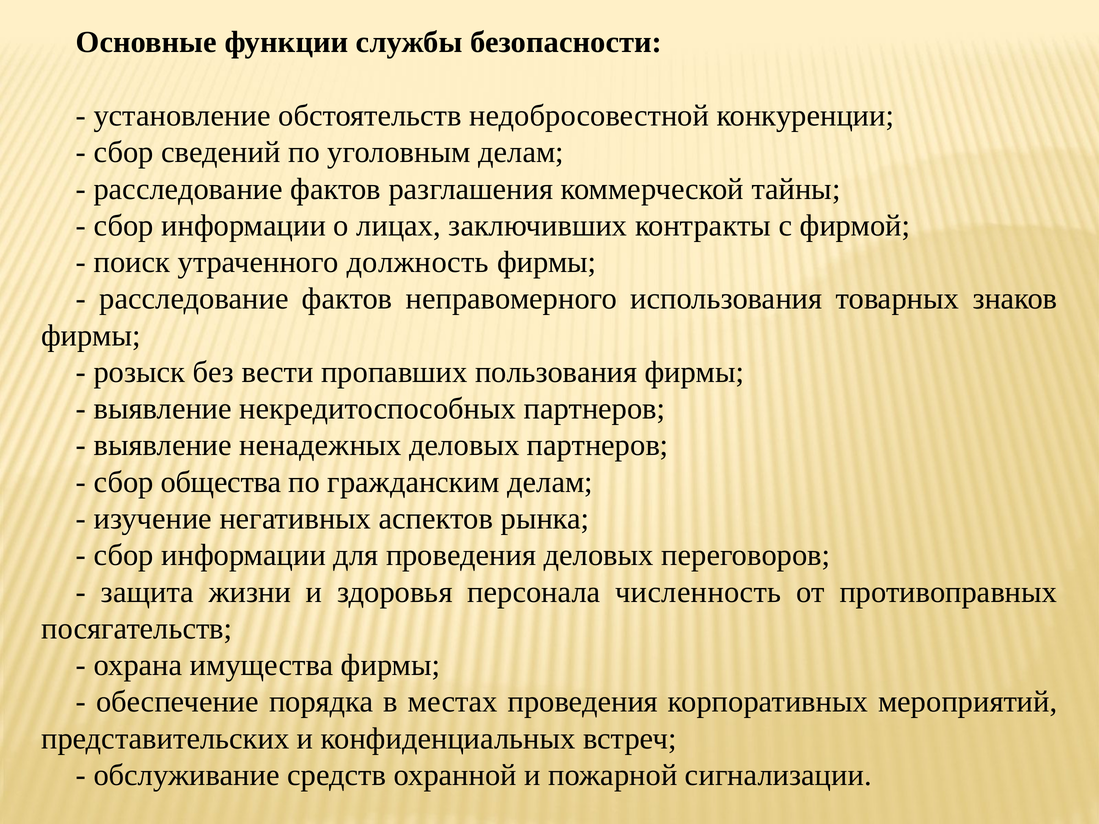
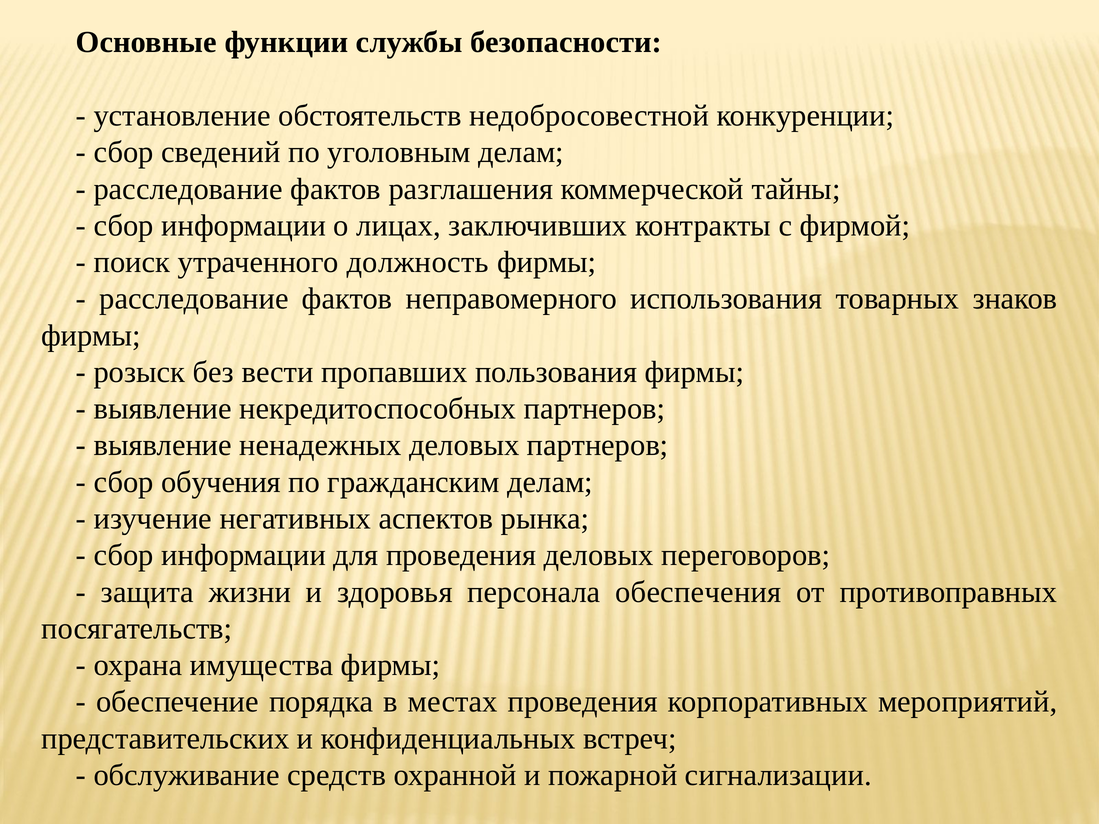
общества: общества -> обучения
численность: численность -> обеспечения
